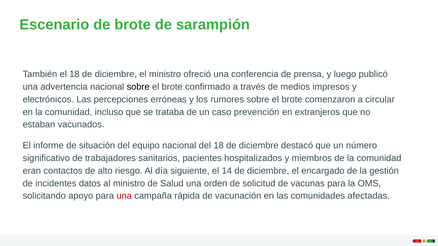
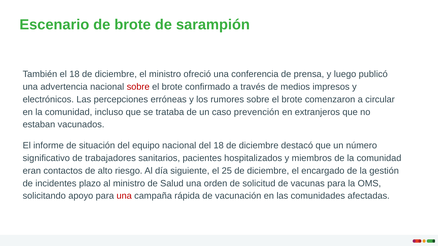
sobre at (138, 87) colour: black -> red
14: 14 -> 25
datos: datos -> plazo
